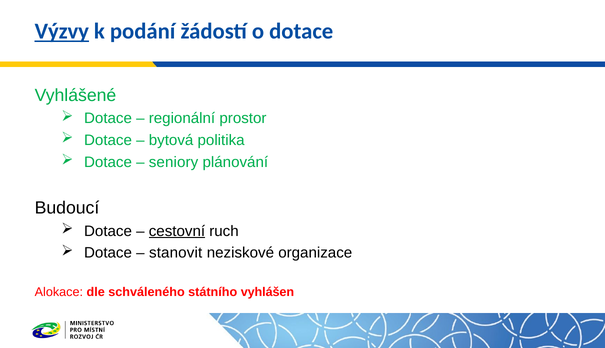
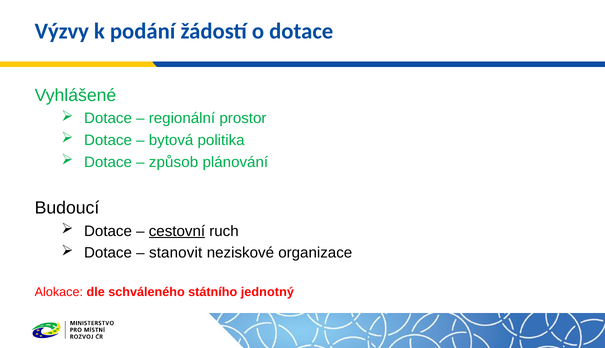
Výzvy underline: present -> none
seniory: seniory -> způsob
vyhlášen: vyhlášen -> jednotný
